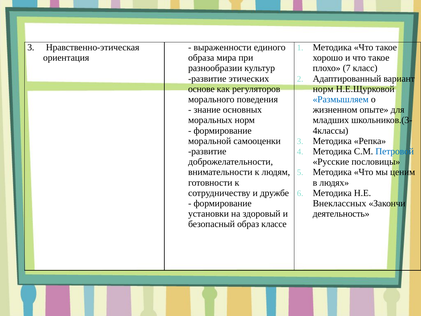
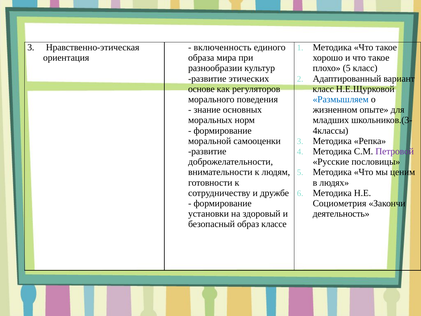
выраженности: выраженности -> включенность
плохо 7: 7 -> 5
норм at (323, 89): норм -> класс
Петровой colour: blue -> purple
Внеклассных: Внеклассных -> Социометрия
